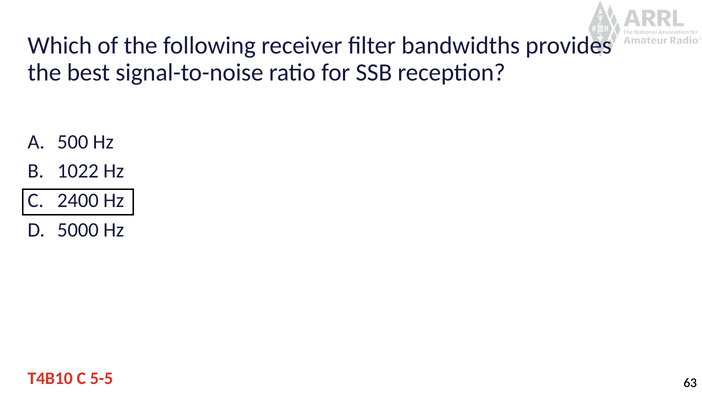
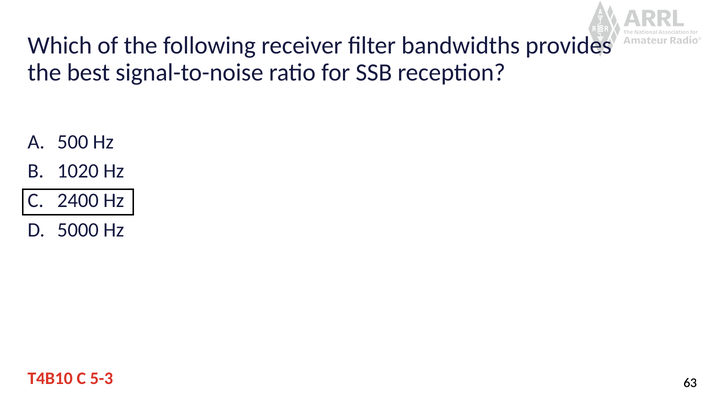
1022: 1022 -> 1020
5-5: 5-5 -> 5-3
